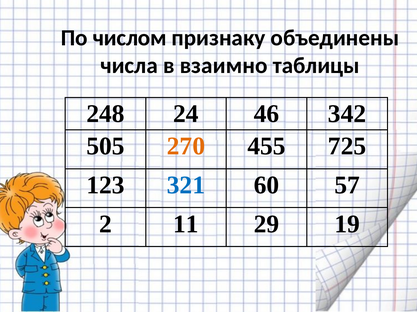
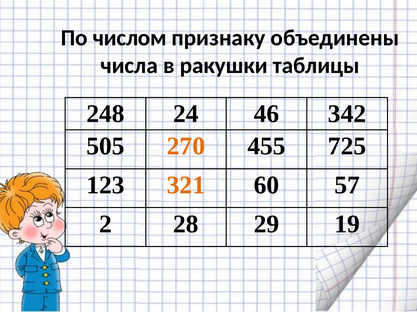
взаимно: взаимно -> ракушки
321 colour: blue -> orange
11: 11 -> 28
